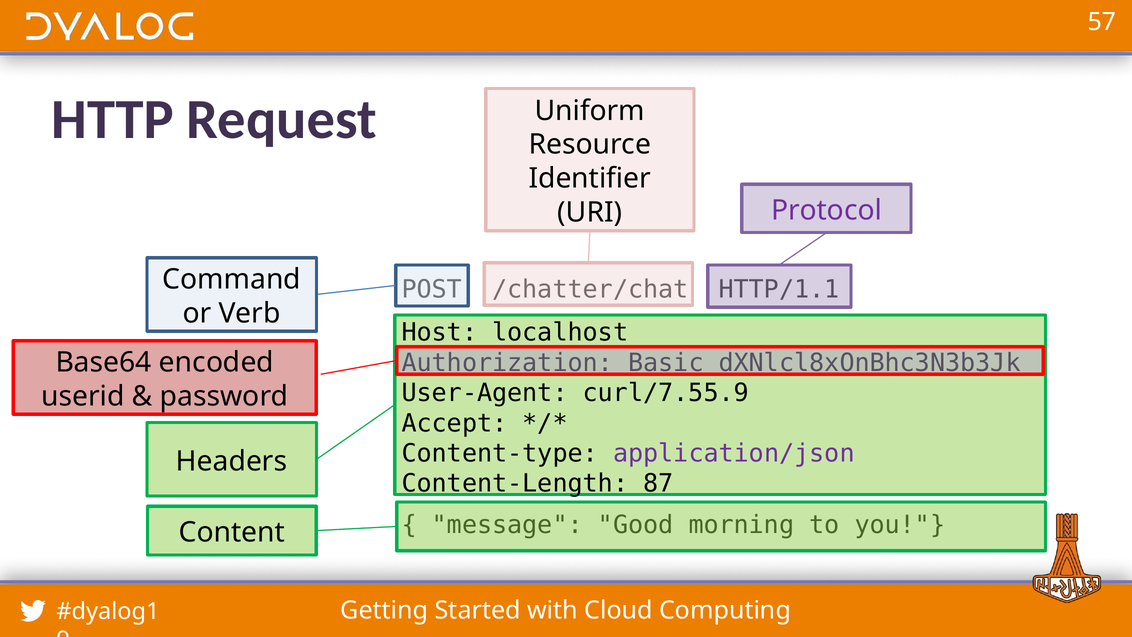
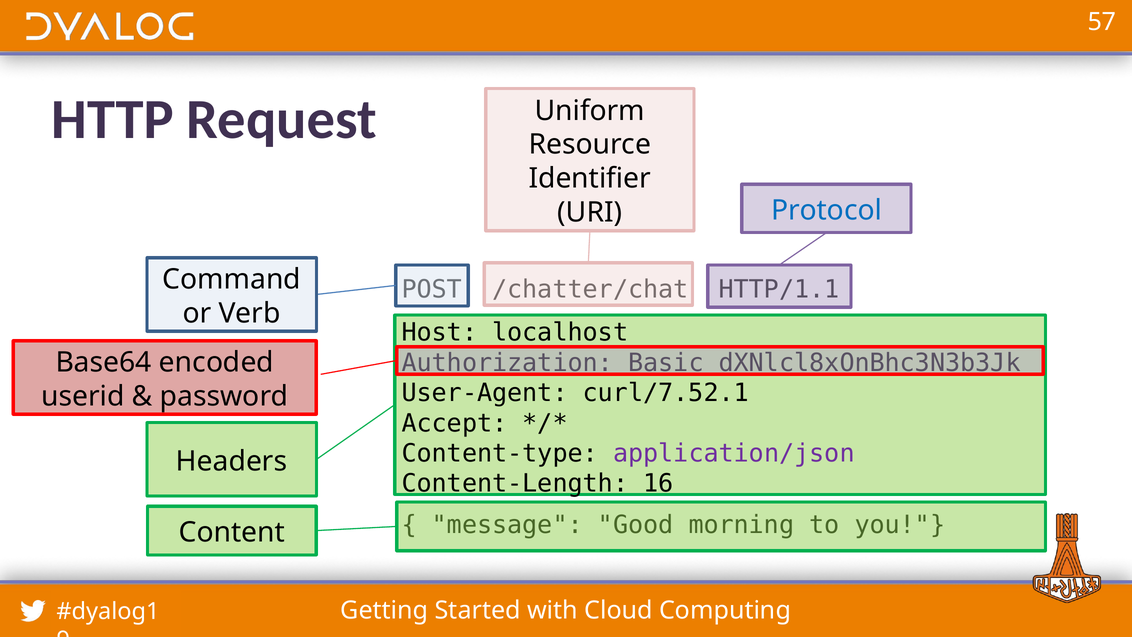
Protocol colour: purple -> blue
curl/7.55.9: curl/7.55.9 -> curl/7.52.1
87: 87 -> 16
